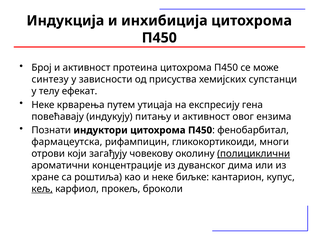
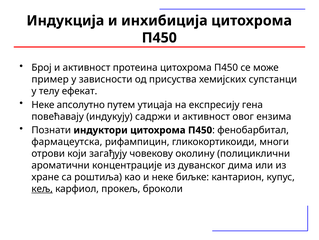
синтезу: синтезу -> пример
крварења: крварења -> апсолутно
питању: питању -> садржи
полициклични underline: present -> none
